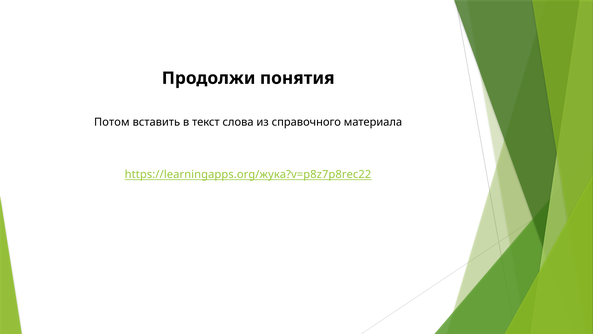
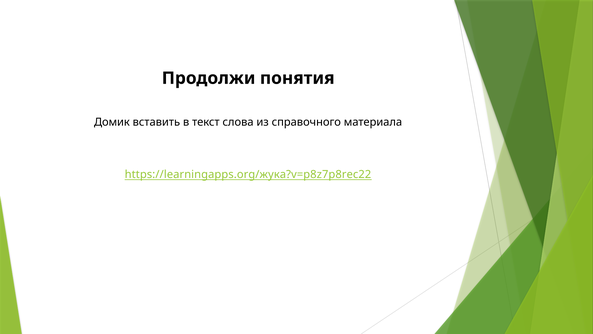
Потом: Потом -> Домик
